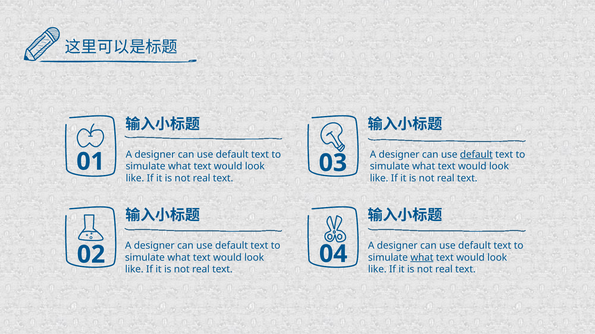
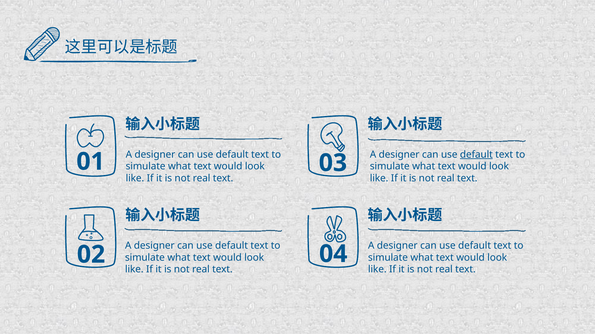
what at (422, 258) underline: present -> none
